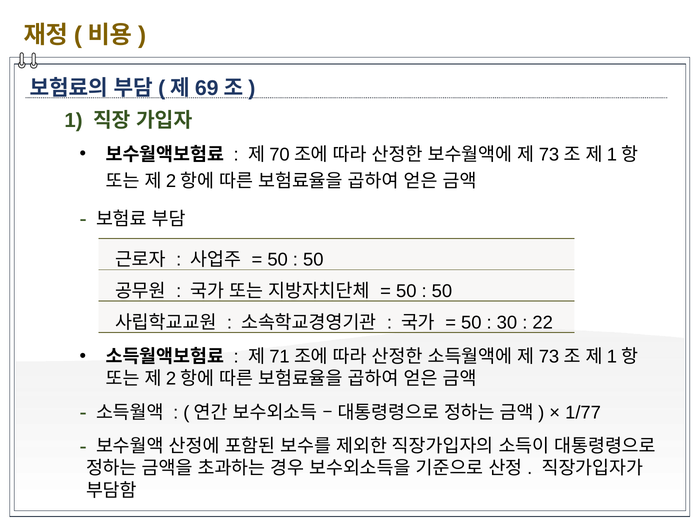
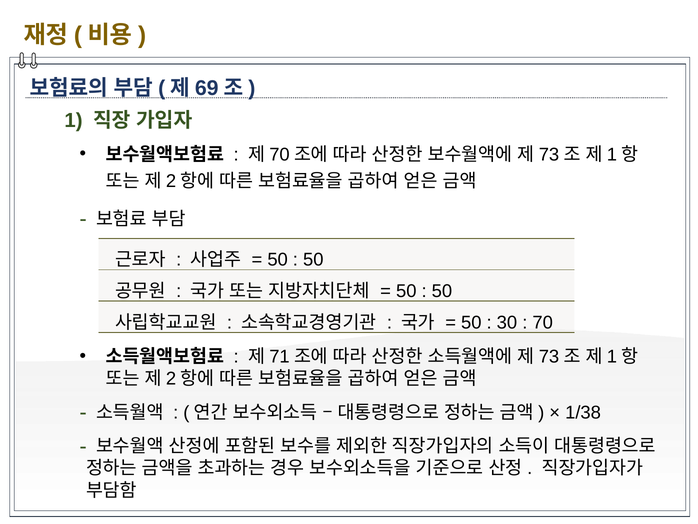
22: 22 -> 70
1/77: 1/77 -> 1/38
